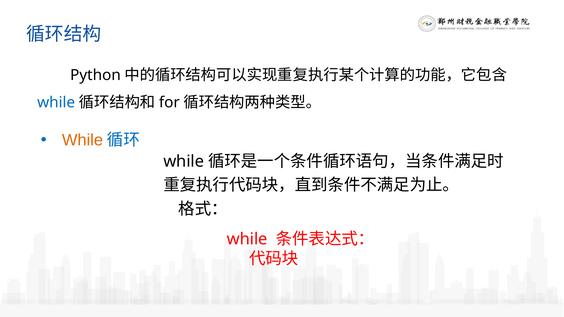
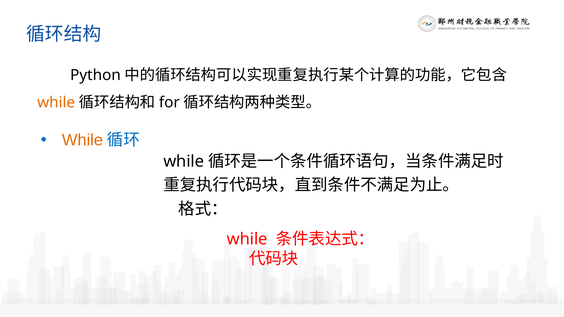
while at (56, 103) colour: blue -> orange
